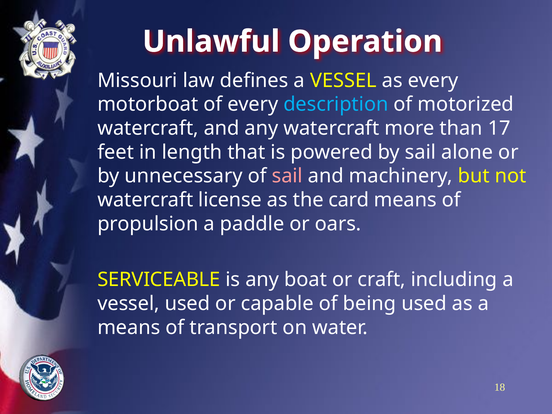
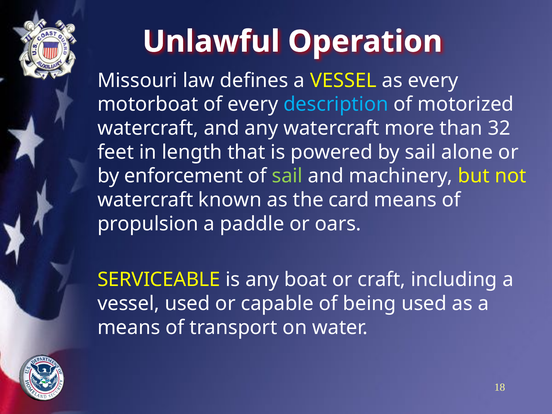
17: 17 -> 32
unnecessary: unnecessary -> enforcement
sail at (287, 176) colour: pink -> light green
license: license -> known
